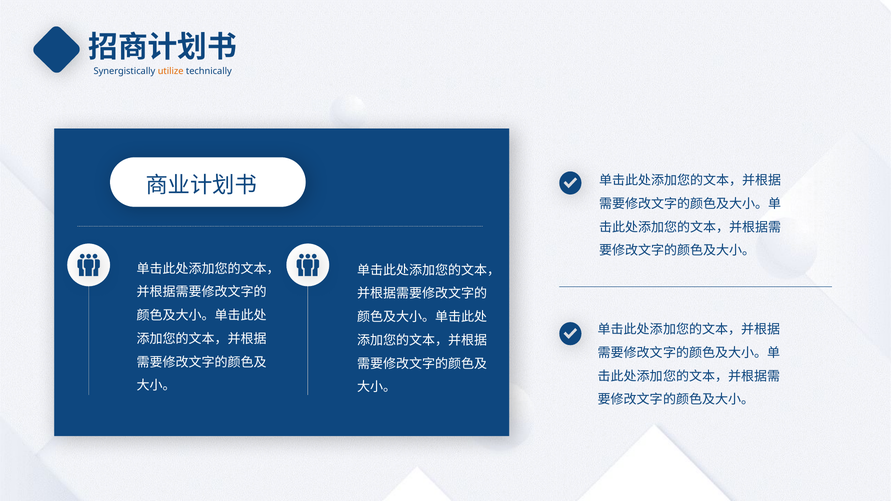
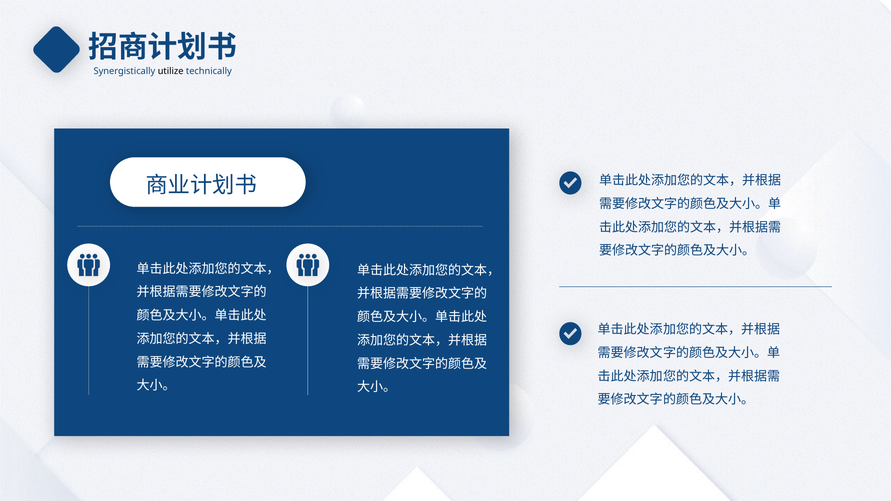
utilize colour: orange -> black
